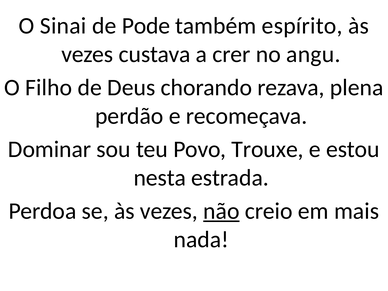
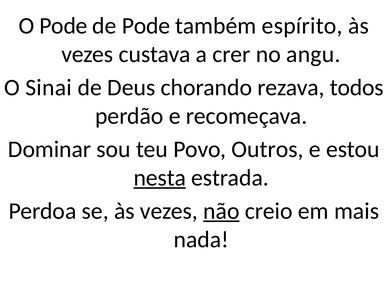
O Sinai: Sinai -> Pode
Filho: Filho -> Sinai
plena: plena -> todos
Trouxe: Trouxe -> Outros
nesta underline: none -> present
